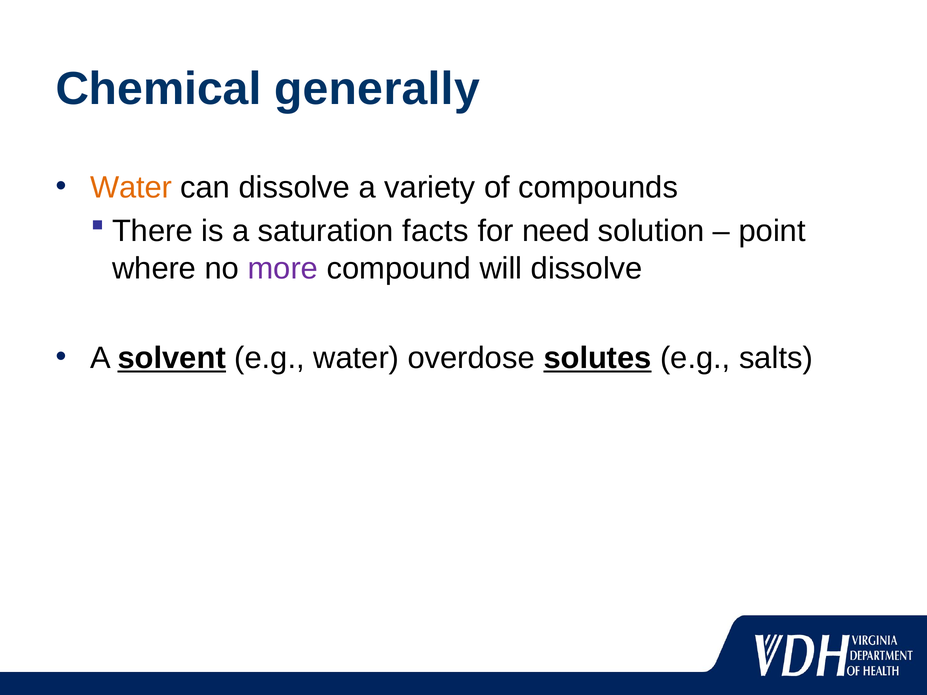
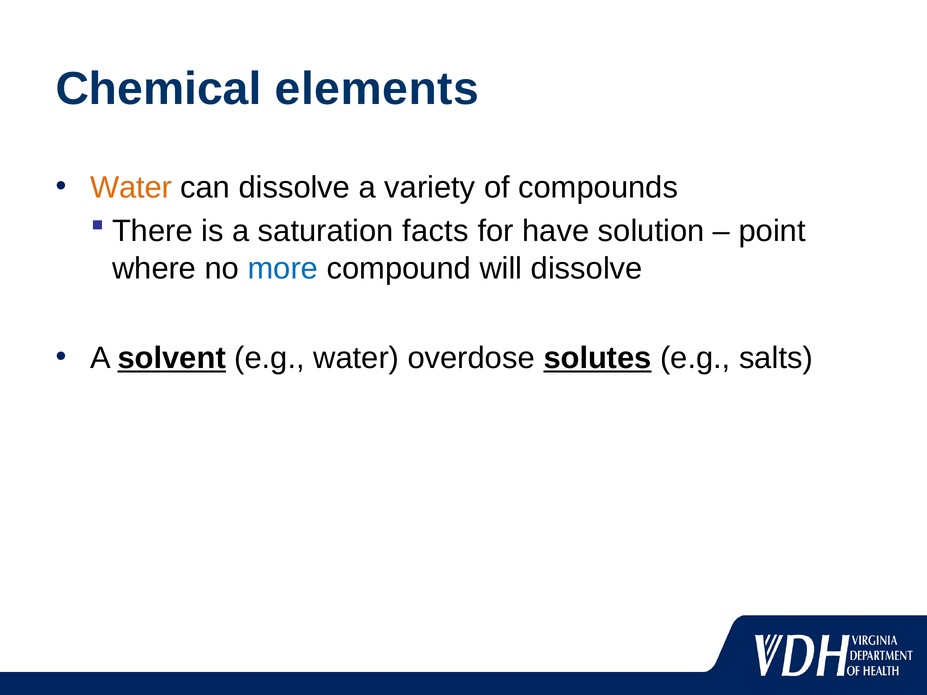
generally: generally -> elements
need: need -> have
more colour: purple -> blue
